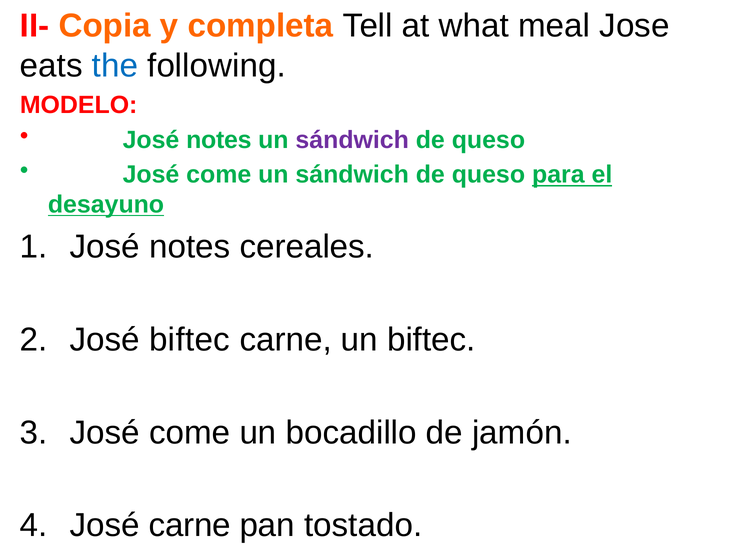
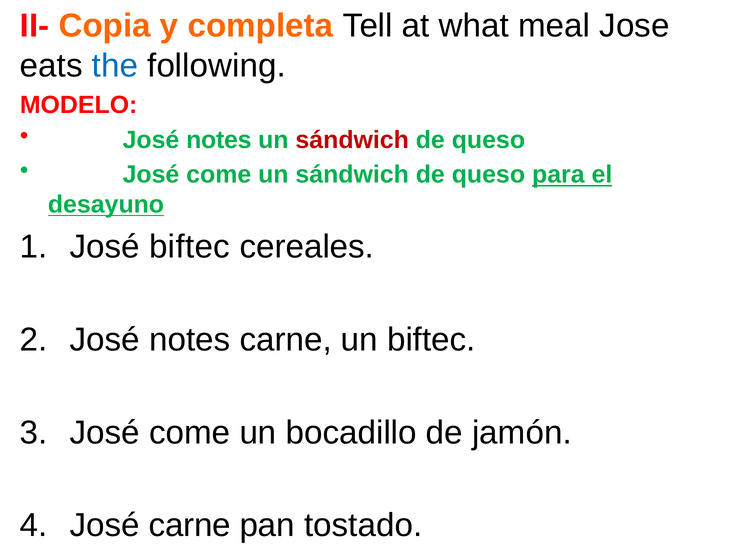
sándwich at (352, 140) colour: purple -> red
notes at (190, 247): notes -> biftec
biftec at (190, 340): biftec -> notes
